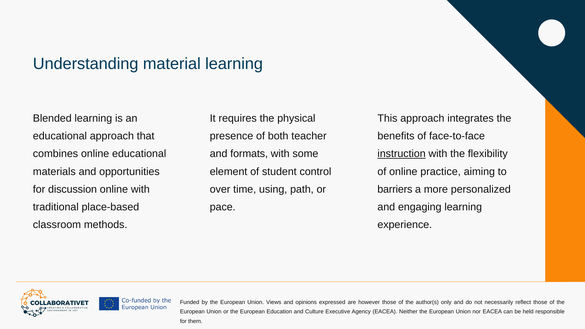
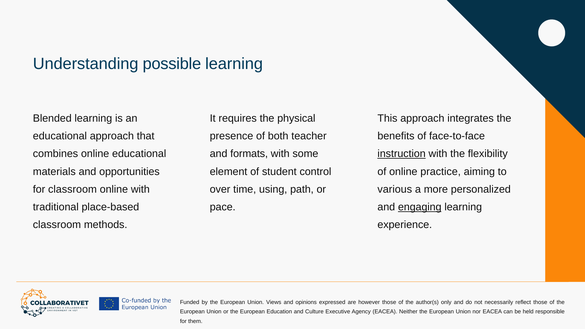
material: material -> possible
for discussion: discussion -> classroom
barriers: barriers -> various
engaging underline: none -> present
